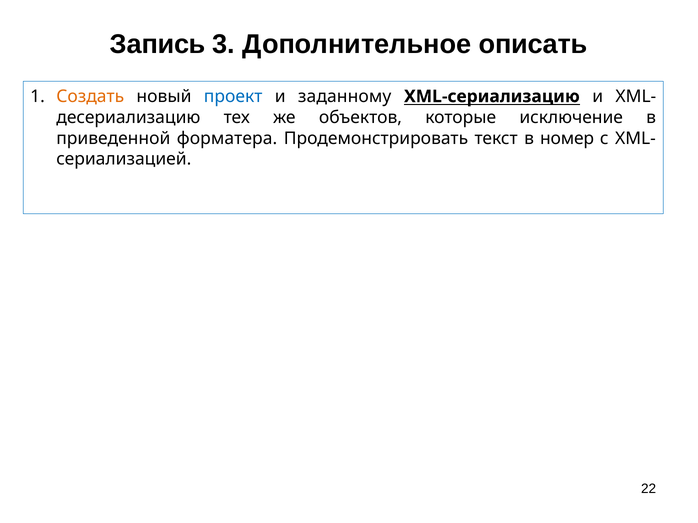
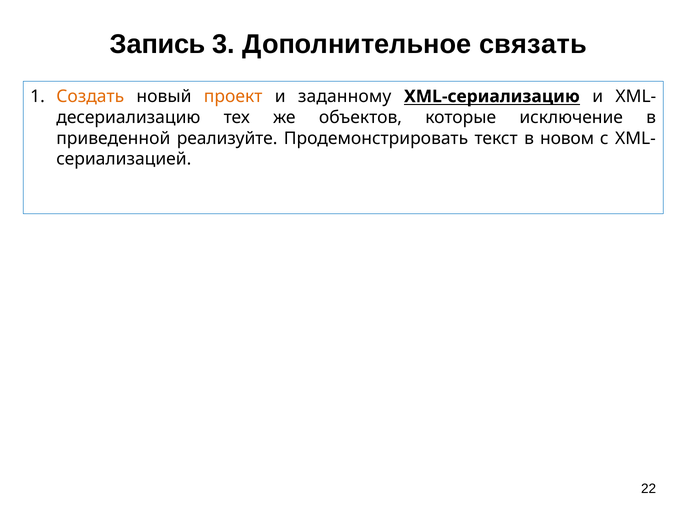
описать: описать -> связать
проект colour: blue -> orange
форматера: форматера -> реализуйте
номер: номер -> новом
